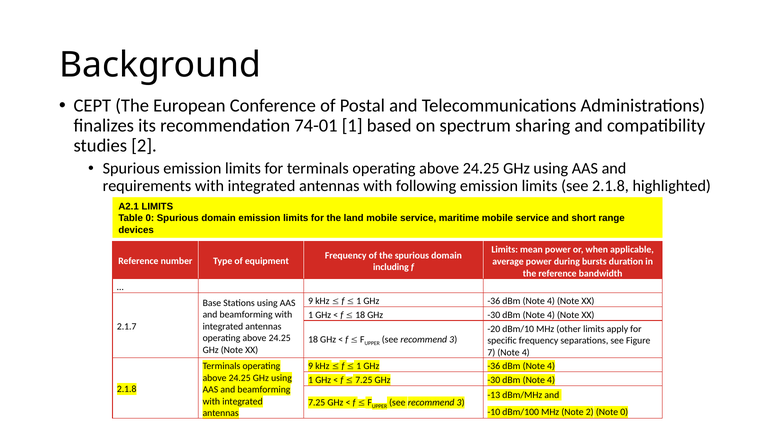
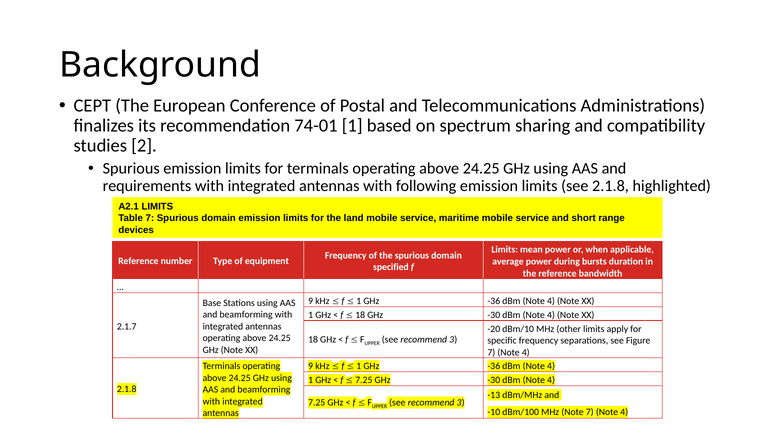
Table 0: 0 -> 7
including: including -> specified
Note 2: 2 -> 7
0 at (624, 412): 0 -> 4
